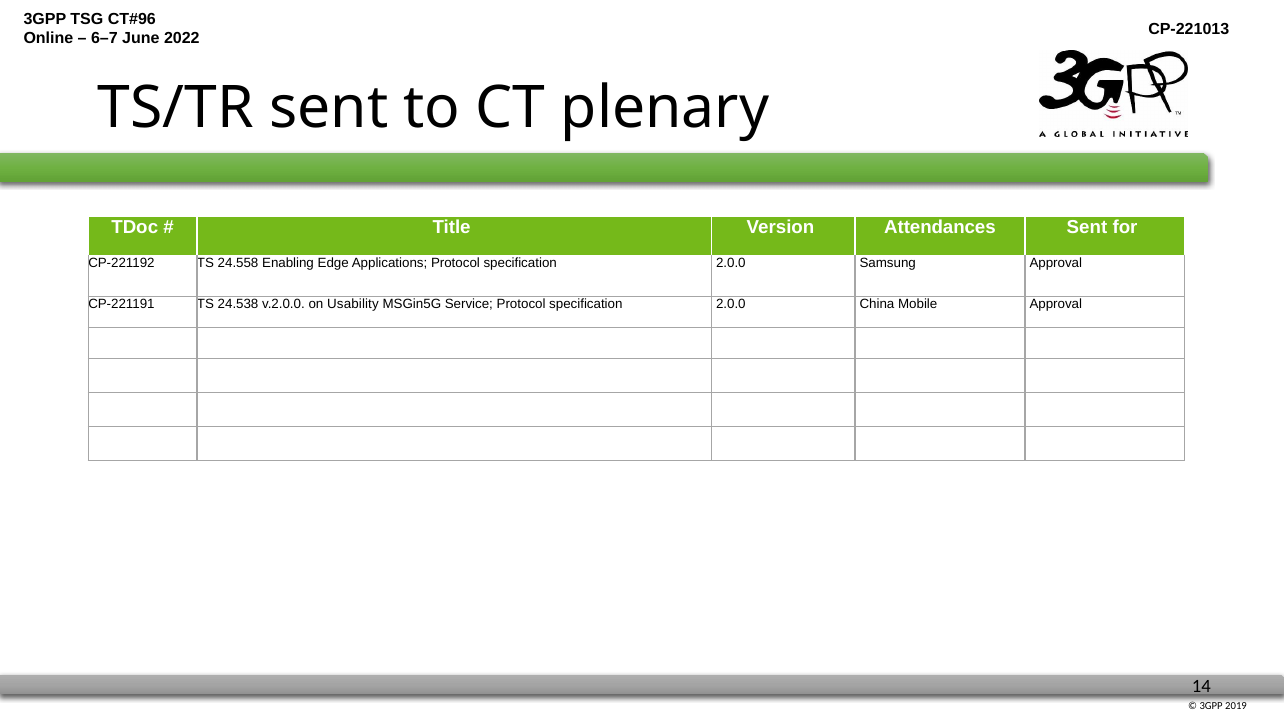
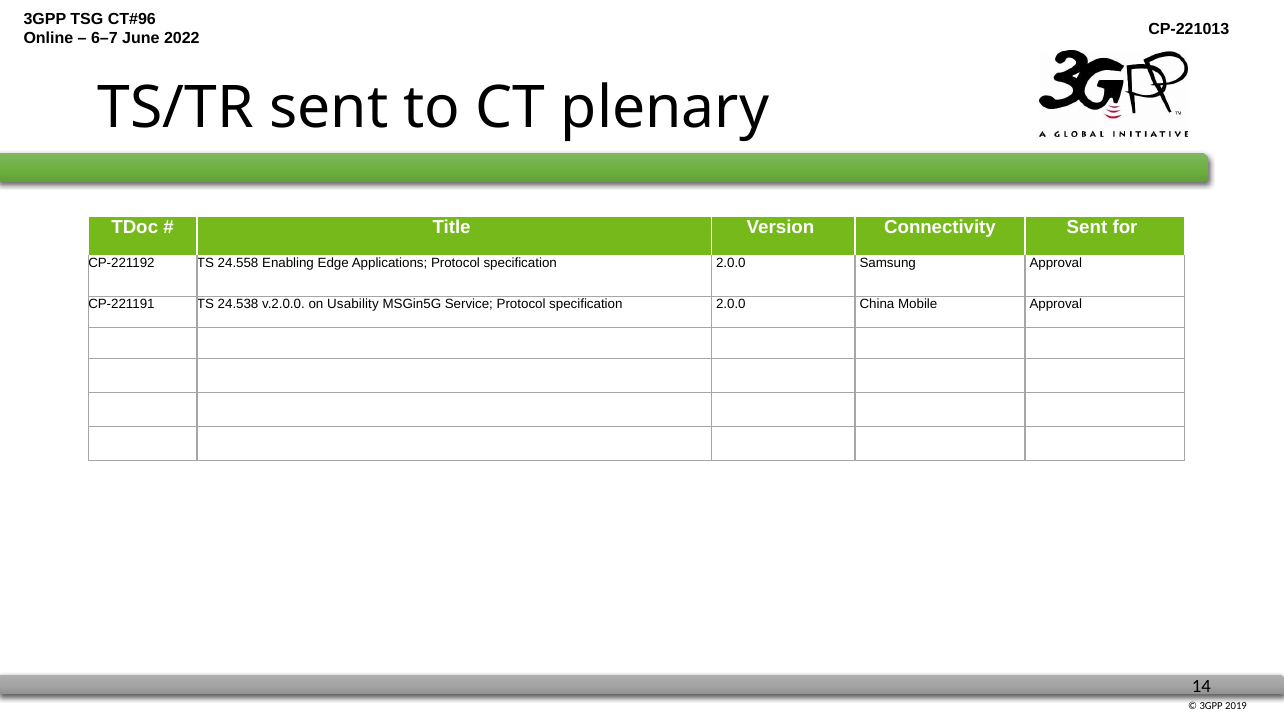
Attendances: Attendances -> Connectivity
